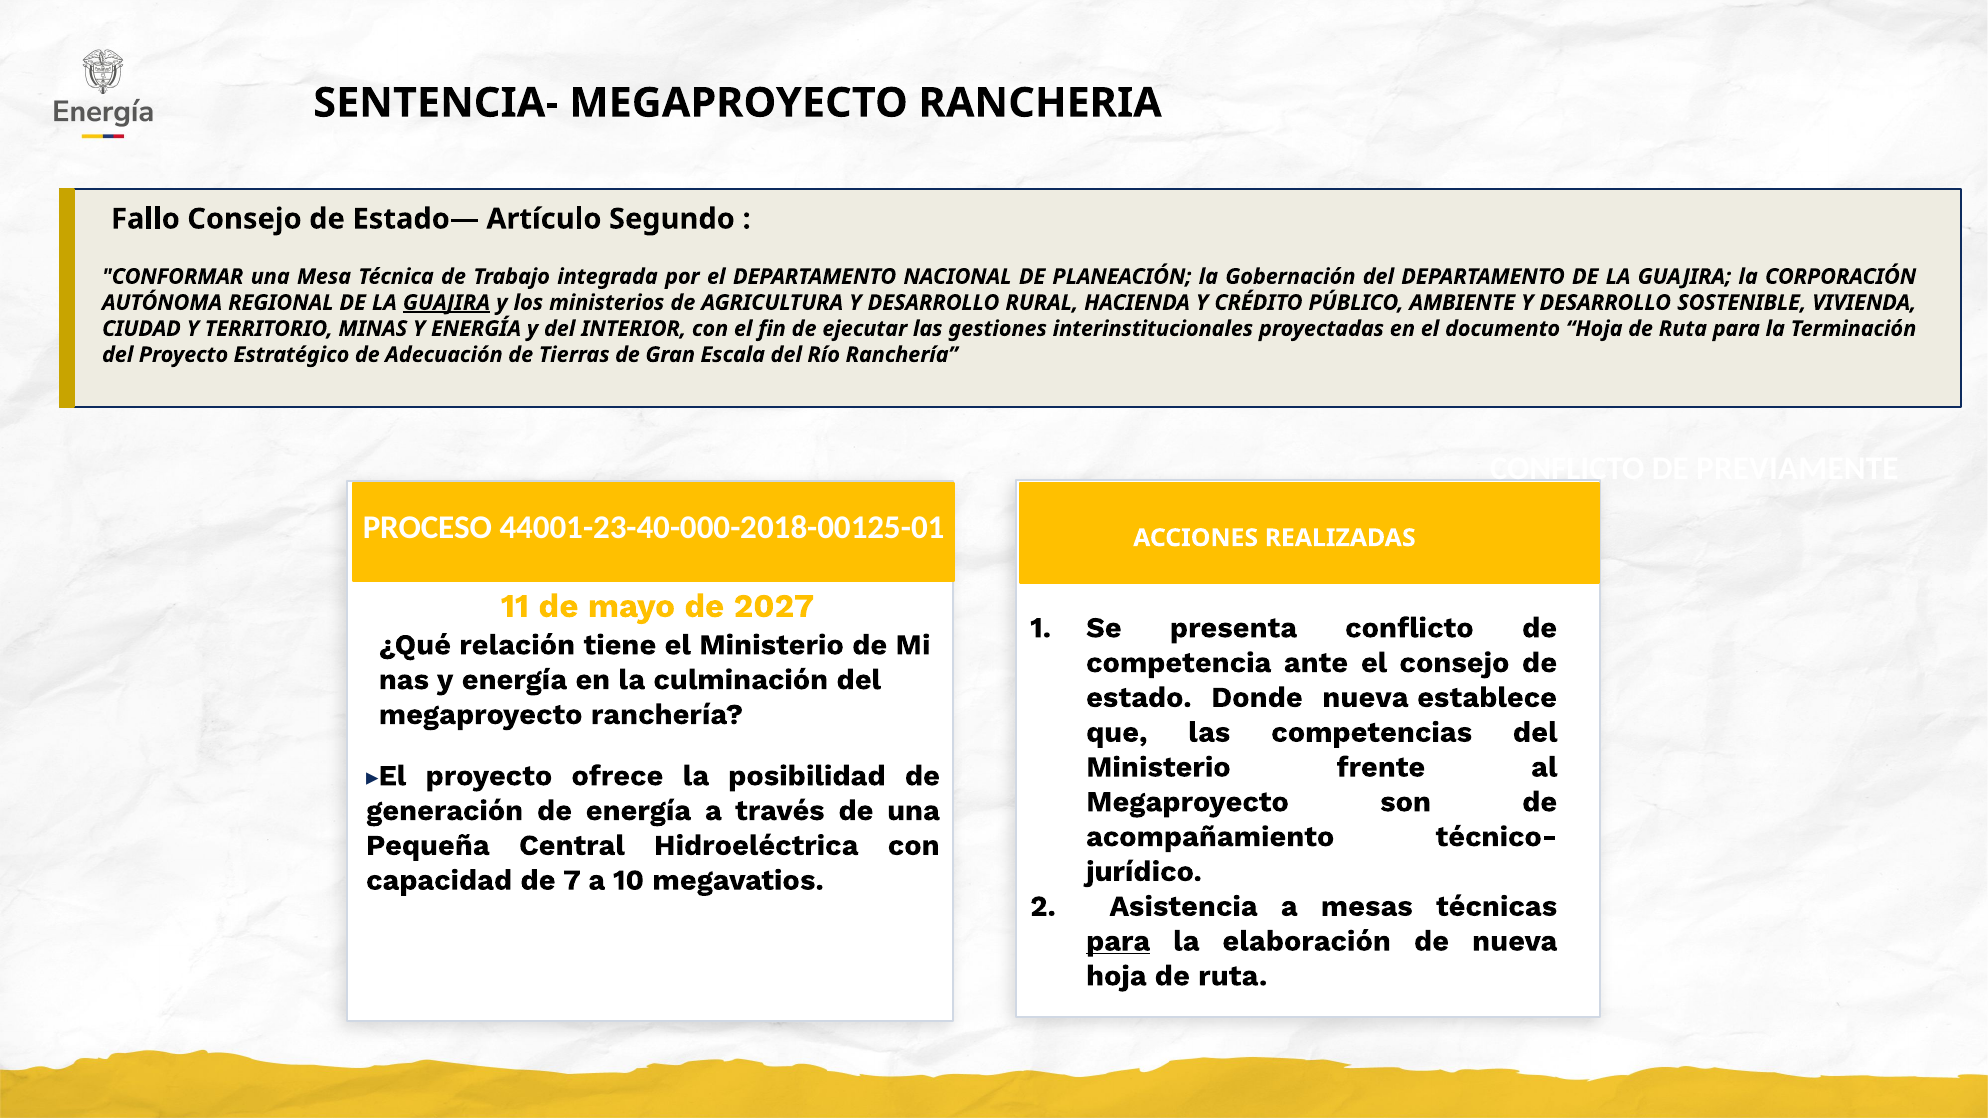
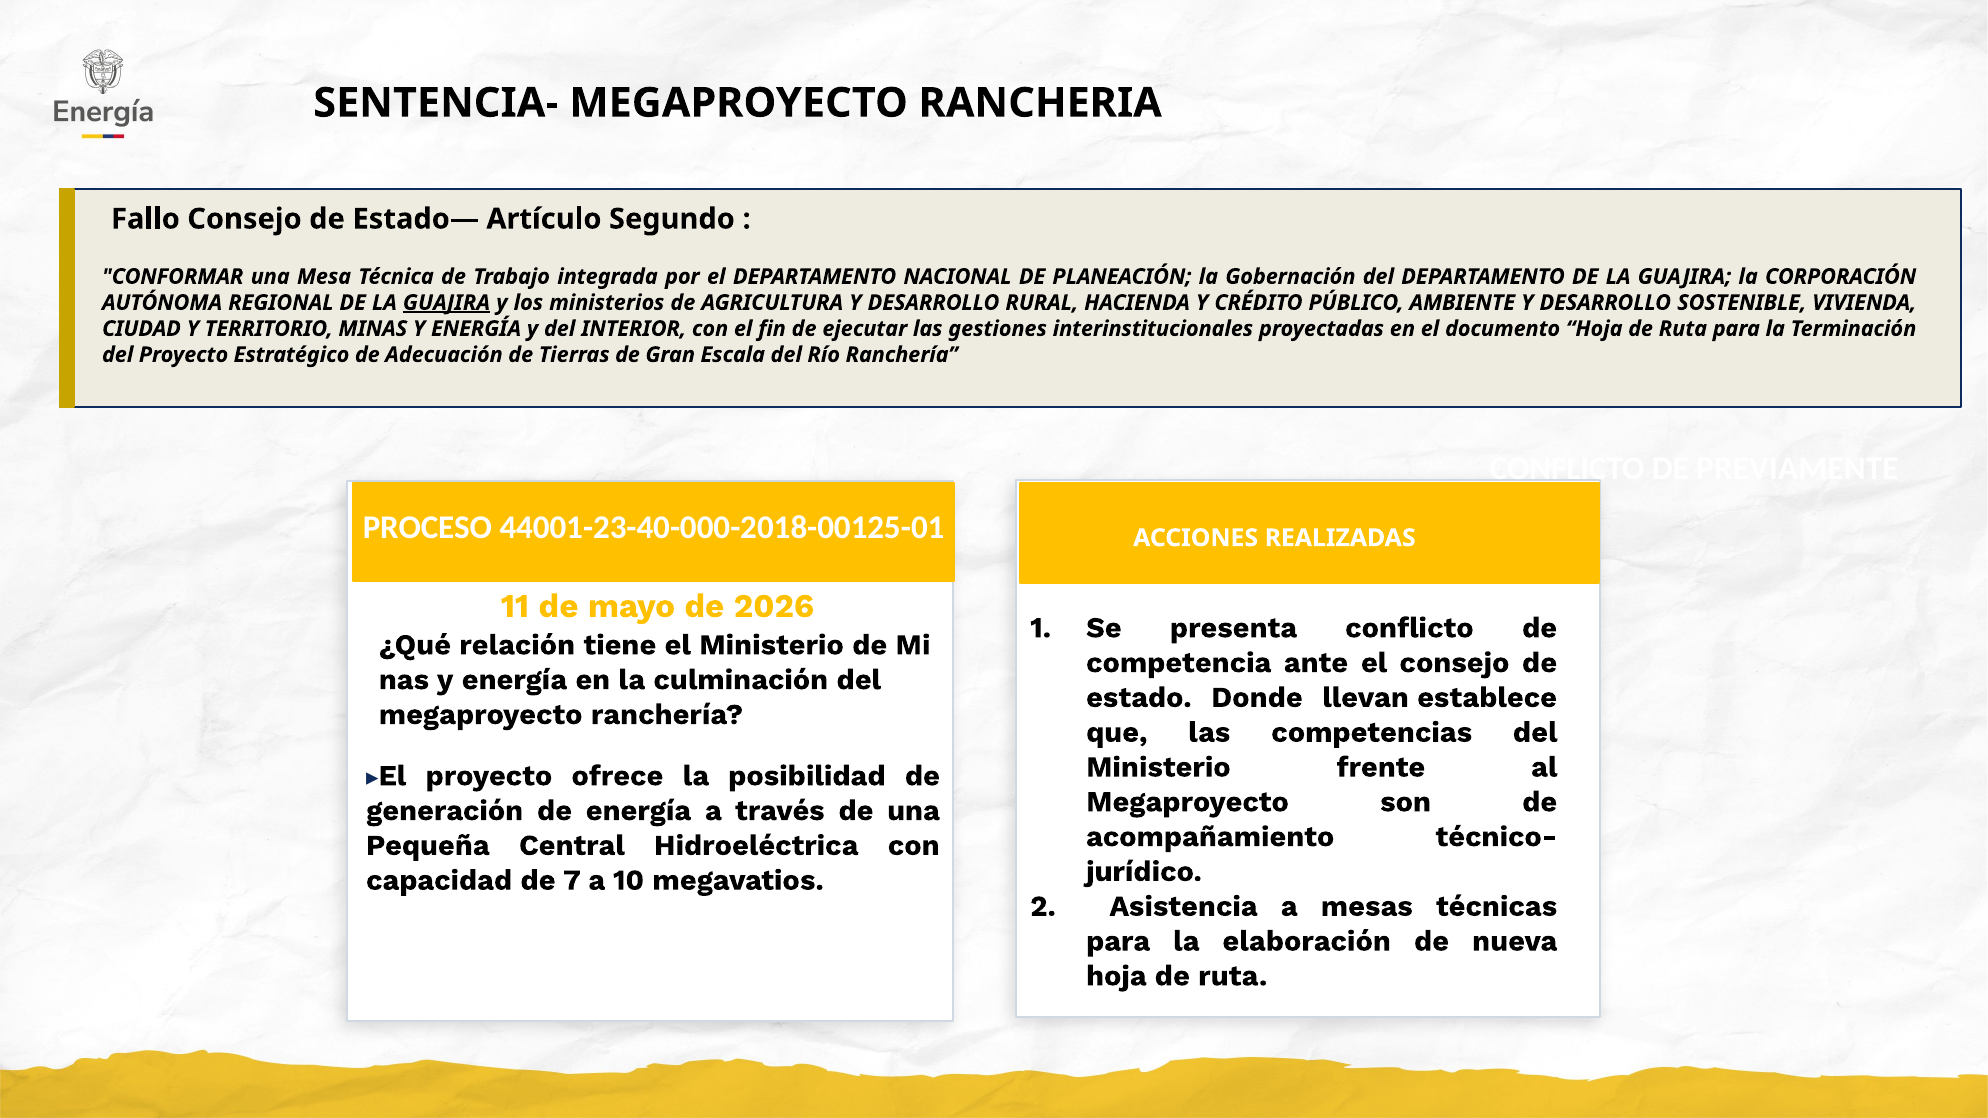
2027: 2027 -> 2026
Donde nueva: nueva -> llevan
para at (1118, 941) underline: present -> none
